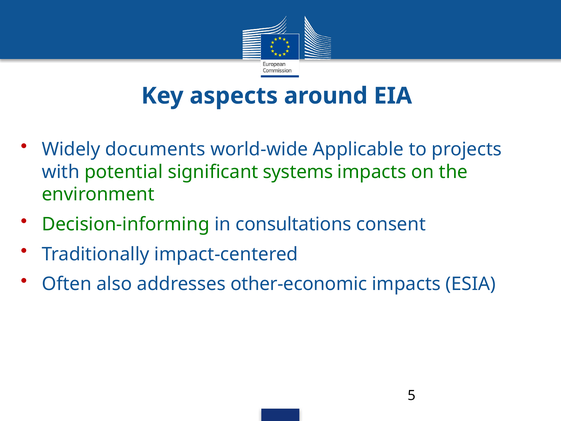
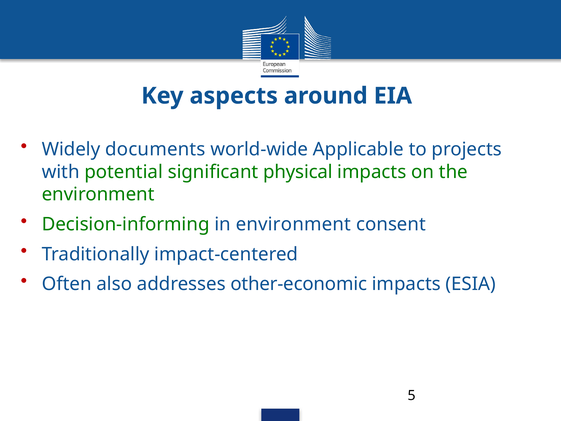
systems: systems -> physical
in consultations: consultations -> environment
